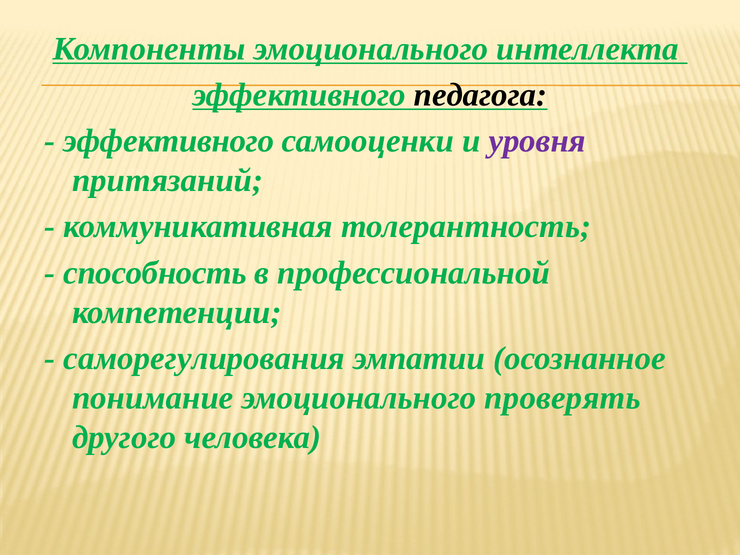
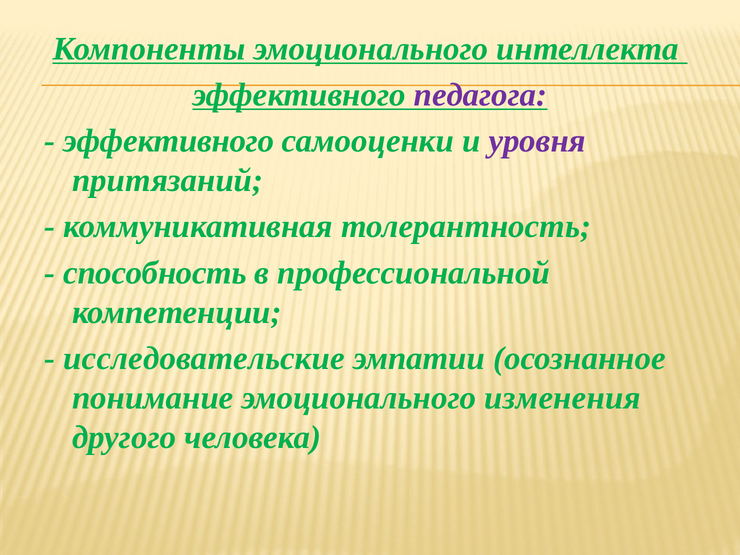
педагога colour: black -> purple
саморегулирования: саморегулирования -> исследовательские
проверять: проверять -> изменения
